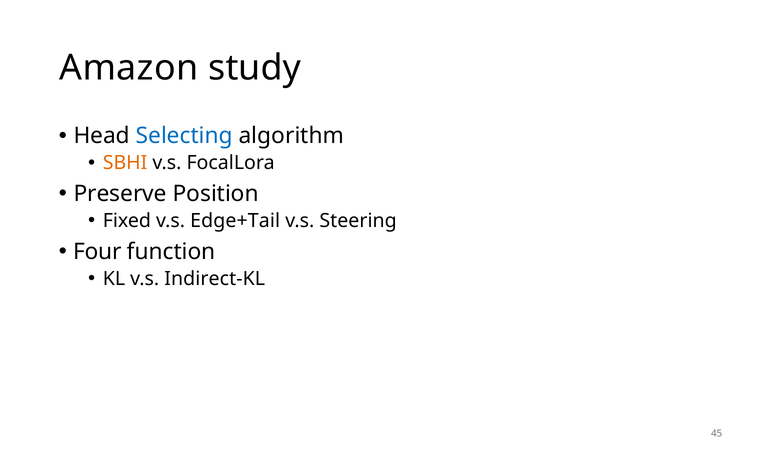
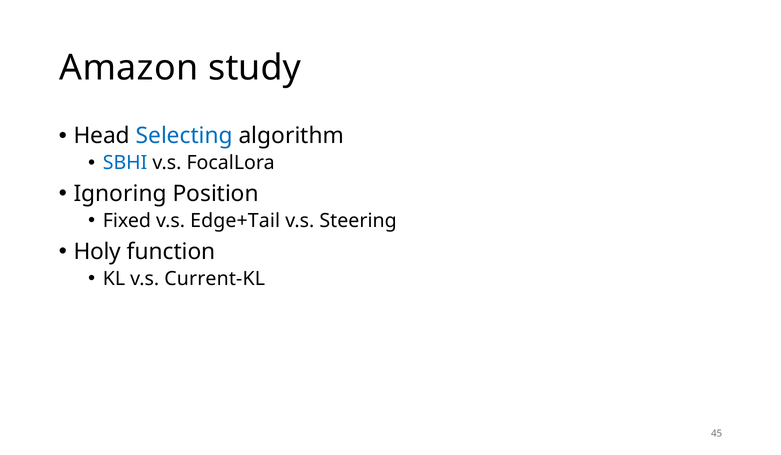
SBHI colour: orange -> blue
Preserve: Preserve -> Ignoring
Four: Four -> Holy
Indirect-KL: Indirect-KL -> Current-KL
